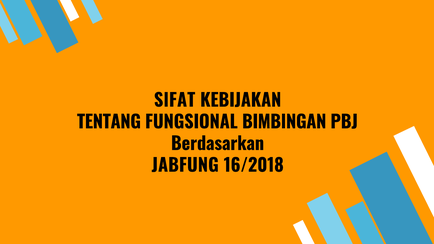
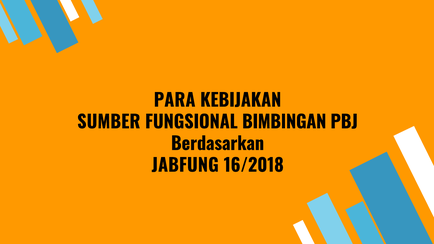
SIFAT: SIFAT -> PARA
TENTANG: TENTANG -> SUMBER
